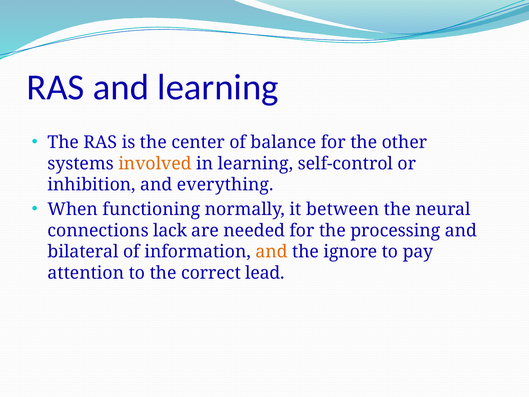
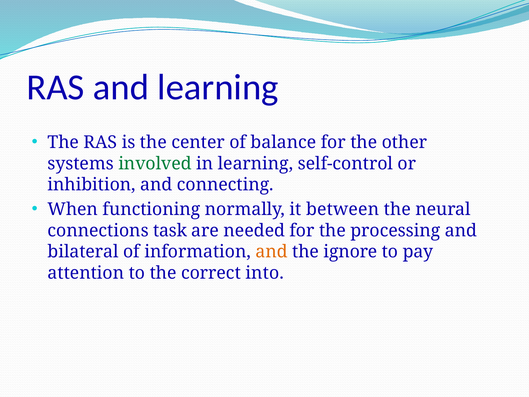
involved colour: orange -> green
everything: everything -> connecting
lack: lack -> task
lead: lead -> into
